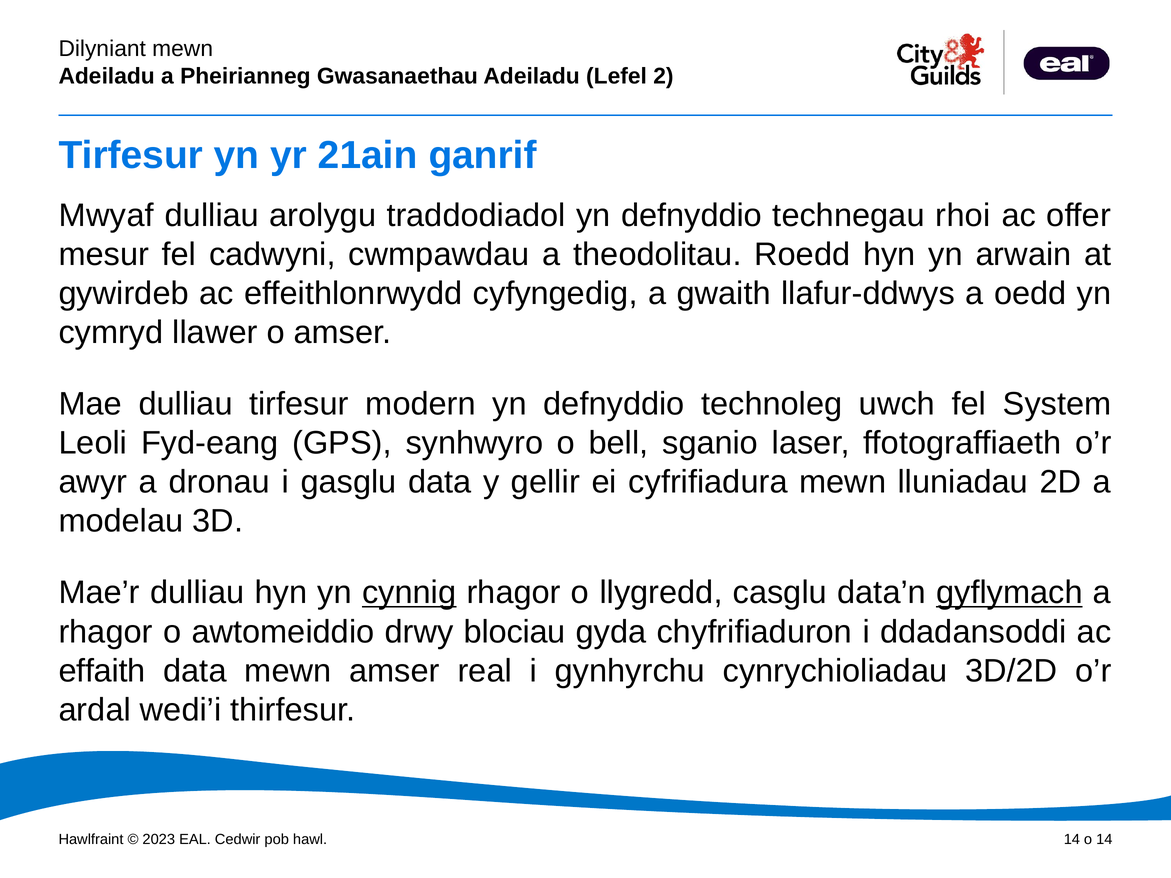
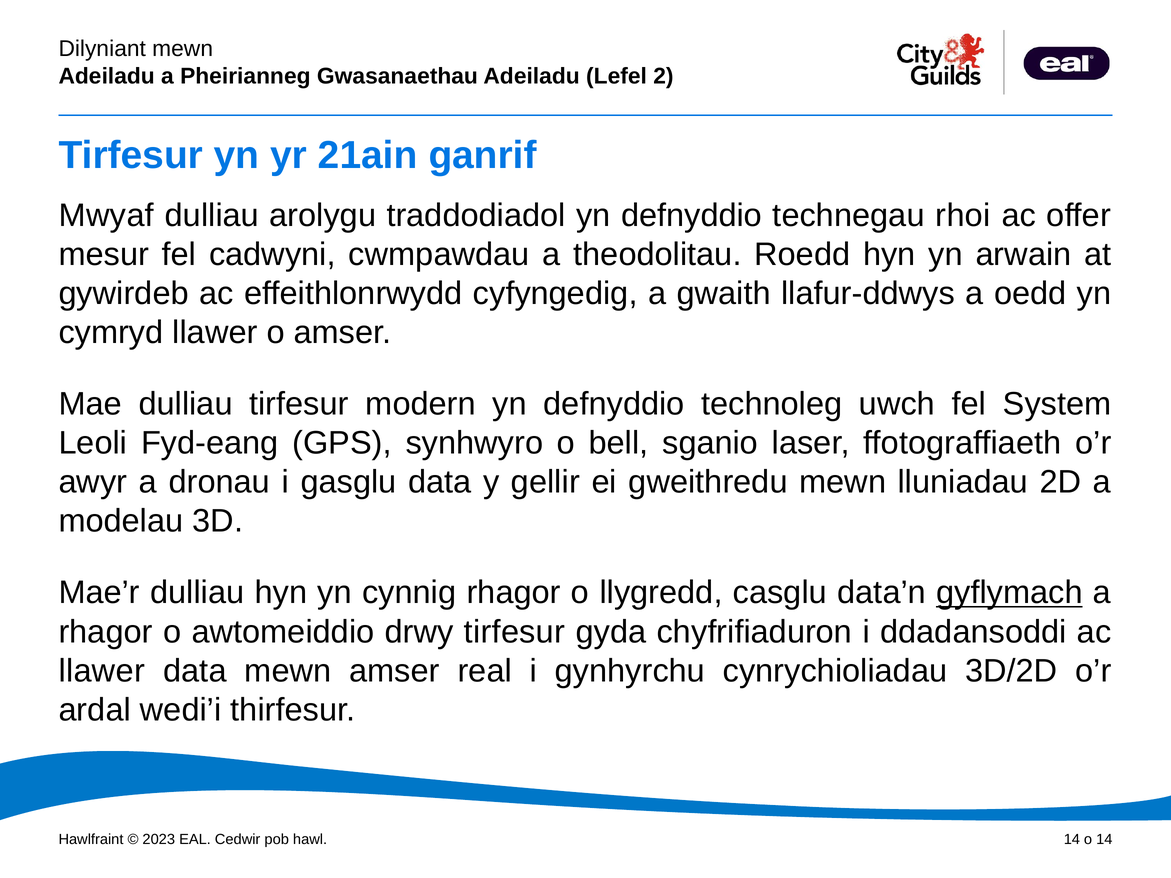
cyfrifiadura: cyfrifiadura -> gweithredu
cynnig underline: present -> none
drwy blociau: blociau -> tirfesur
effaith at (102, 671): effaith -> llawer
